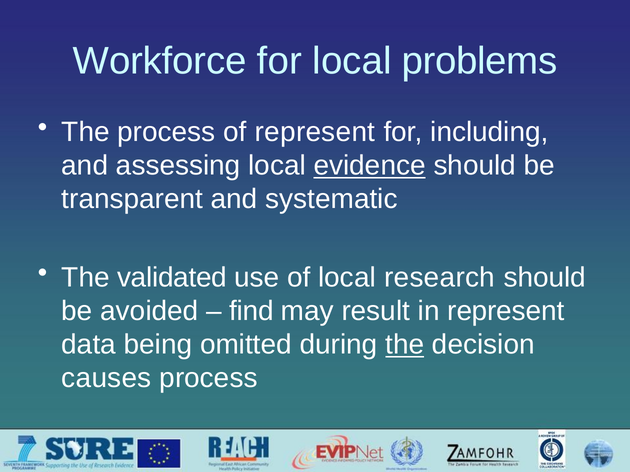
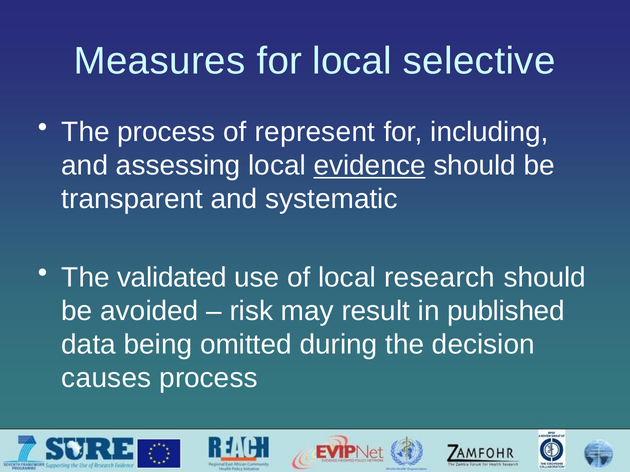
Workforce: Workforce -> Measures
problems: problems -> selective
find: find -> risk
in represent: represent -> published
the at (405, 345) underline: present -> none
